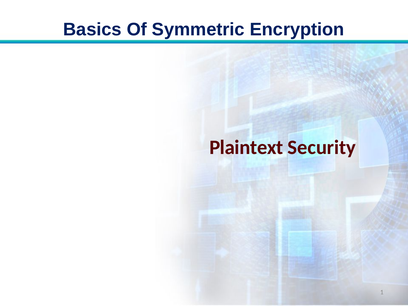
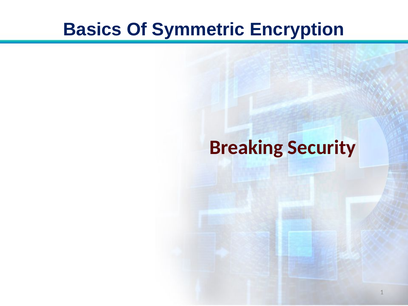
Plaintext: Plaintext -> Breaking
